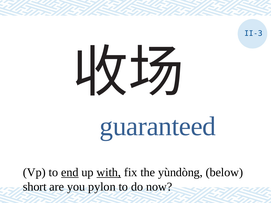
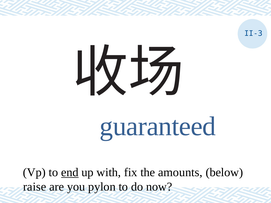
with underline: present -> none
yùndòng: yùndòng -> amounts
short: short -> raise
